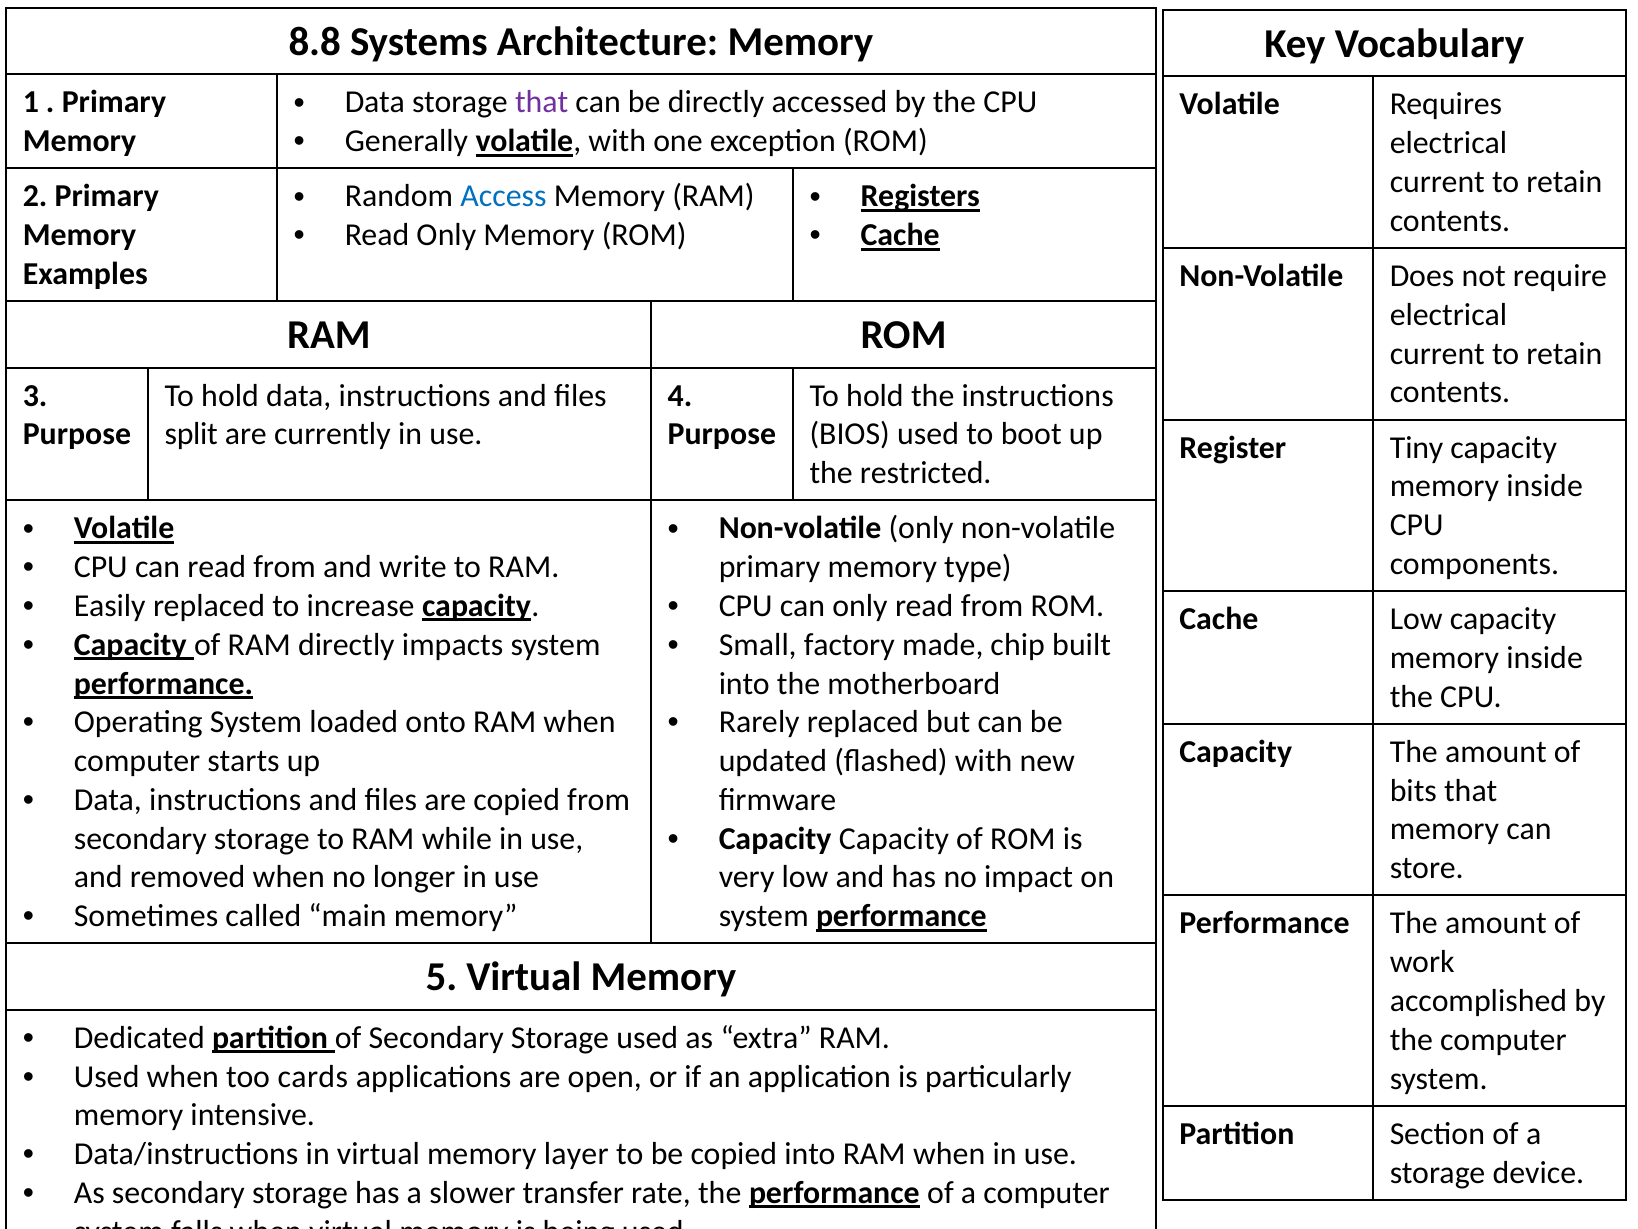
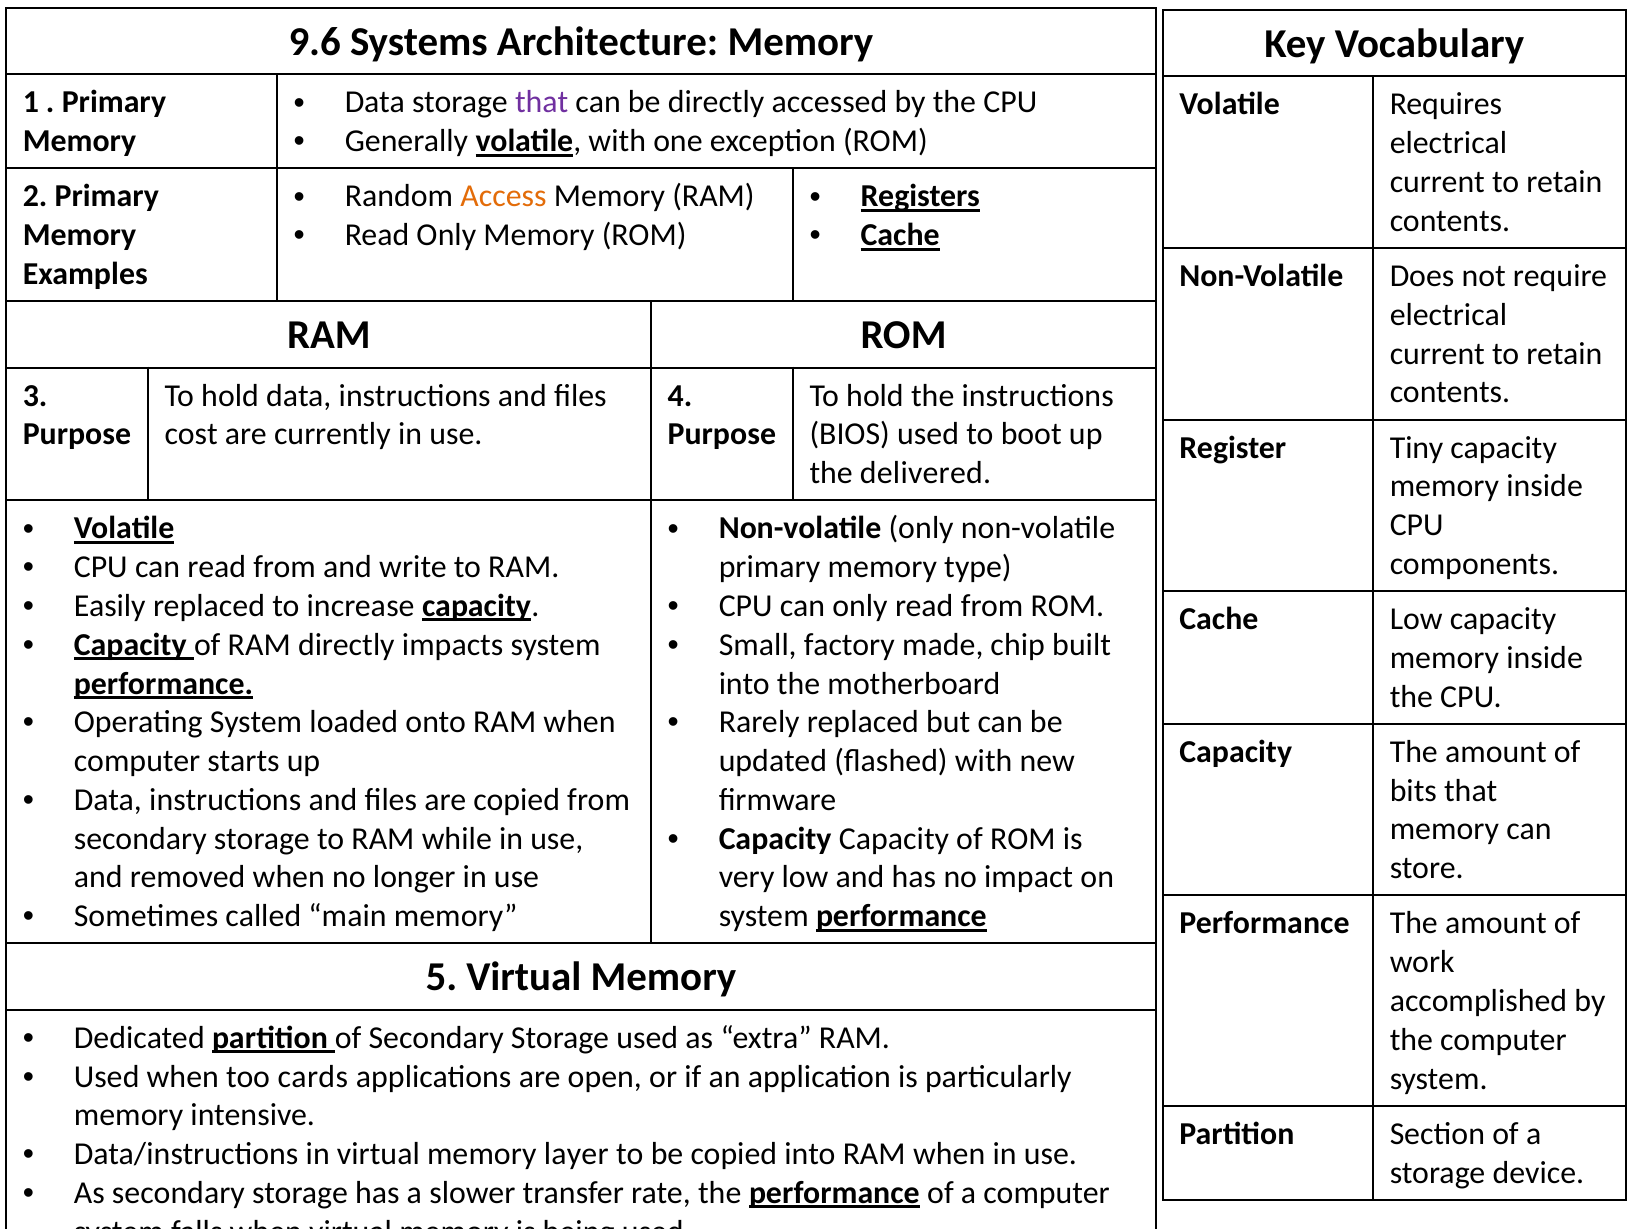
8.8: 8.8 -> 9.6
Access colour: blue -> orange
split: split -> cost
restricted: restricted -> delivered
